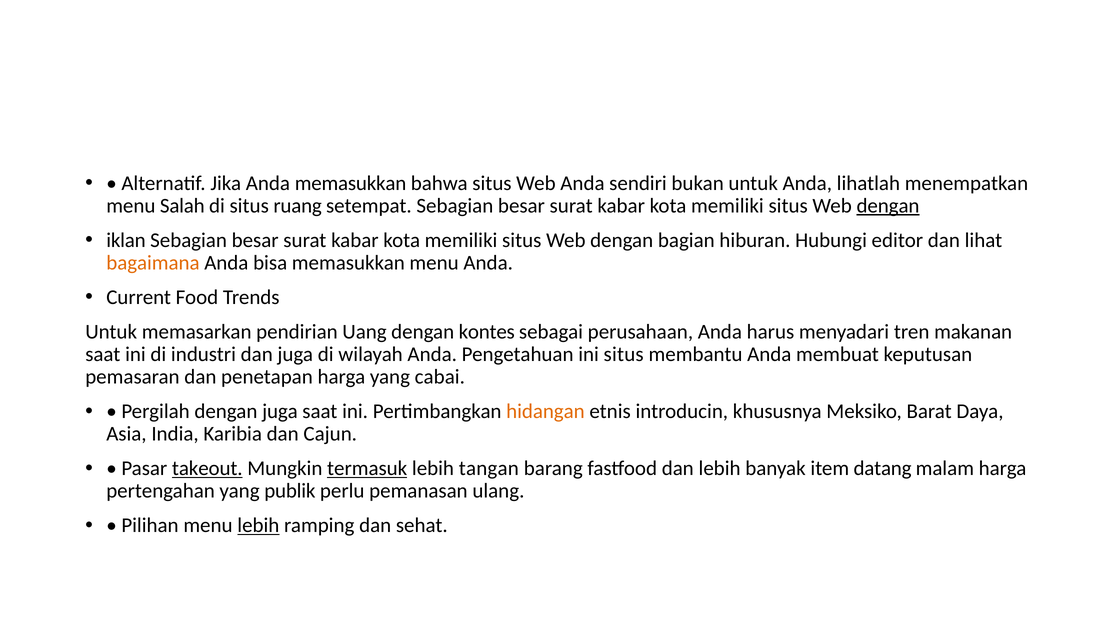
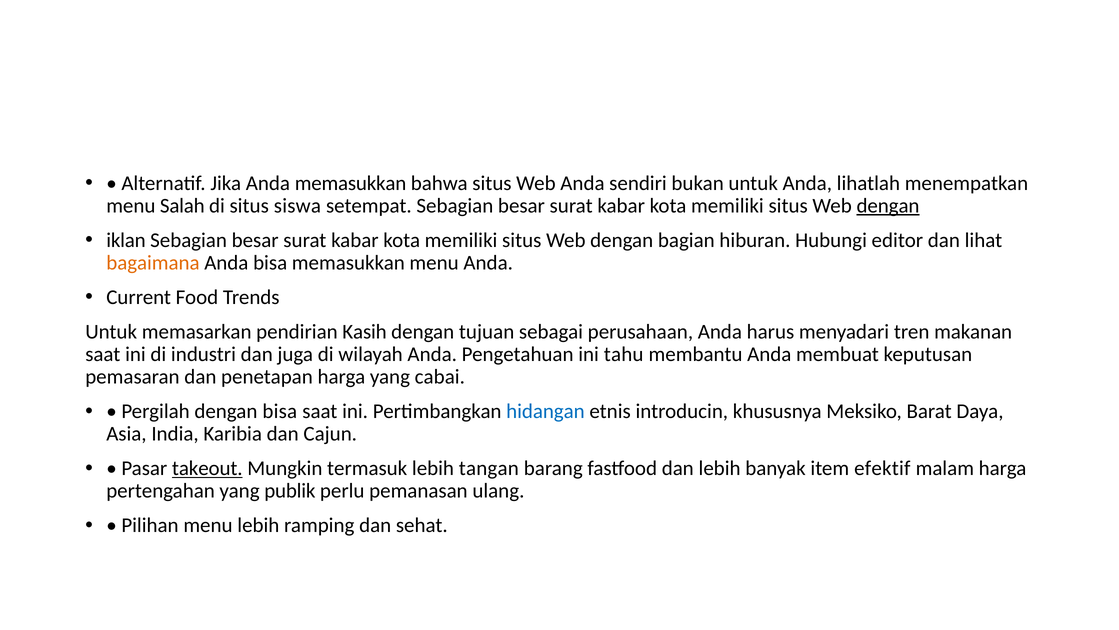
ruang: ruang -> siswa
Uang: Uang -> Kasih
kontes: kontes -> tujuan
ini situs: situs -> tahu
dengan juga: juga -> bisa
hidangan colour: orange -> blue
termasuk underline: present -> none
datang: datang -> efektif
lebih at (258, 525) underline: present -> none
